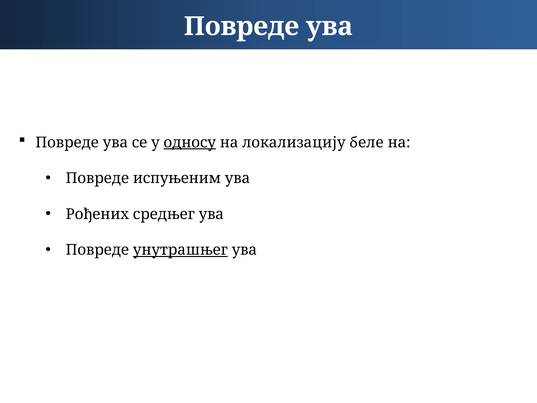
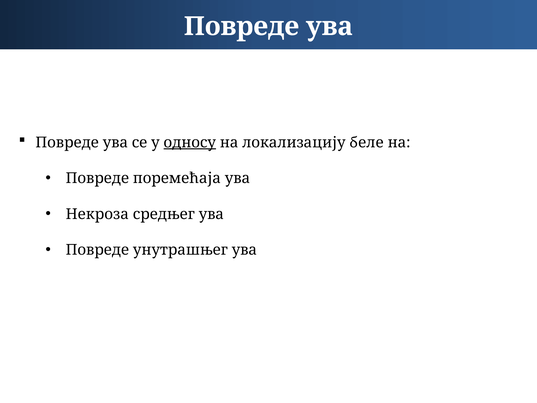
испуњеним: испуњеним -> поремећаја
Рођених: Рођених -> Некроза
унутрашњег underline: present -> none
